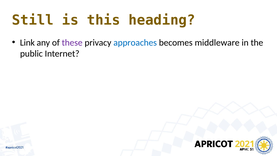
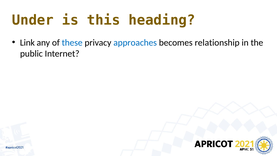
Still: Still -> Under
these colour: purple -> blue
middleware: middleware -> relationship
